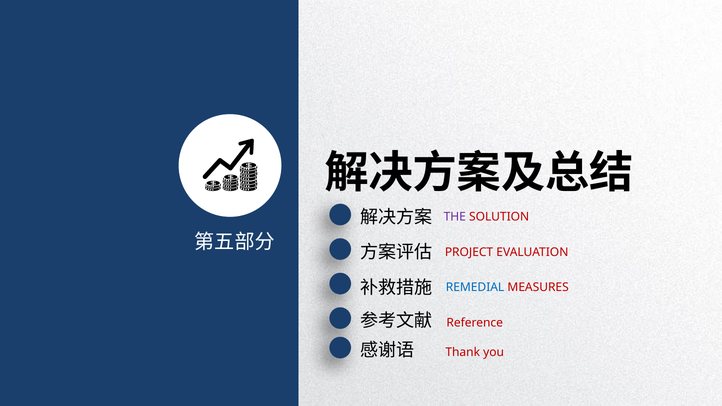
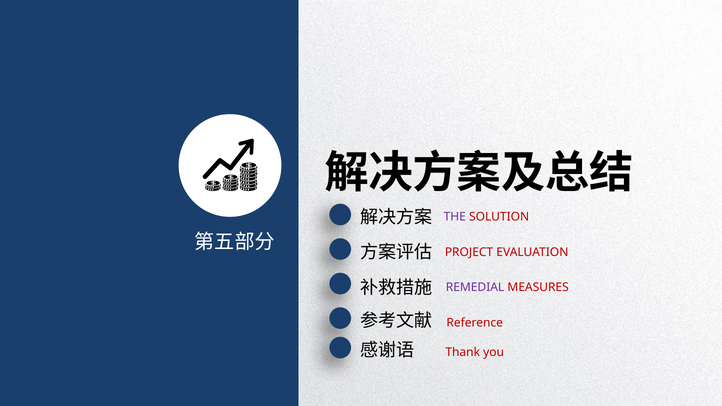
REMEDIAL colour: blue -> purple
